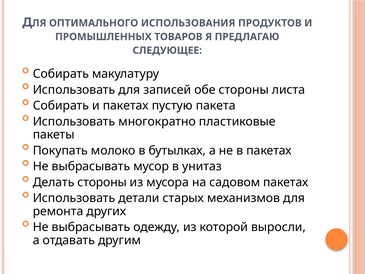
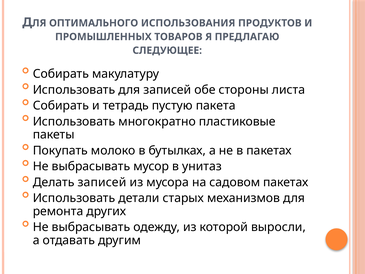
и пакетах: пакетах -> тетрадь
Делать стороны: стороны -> записей
